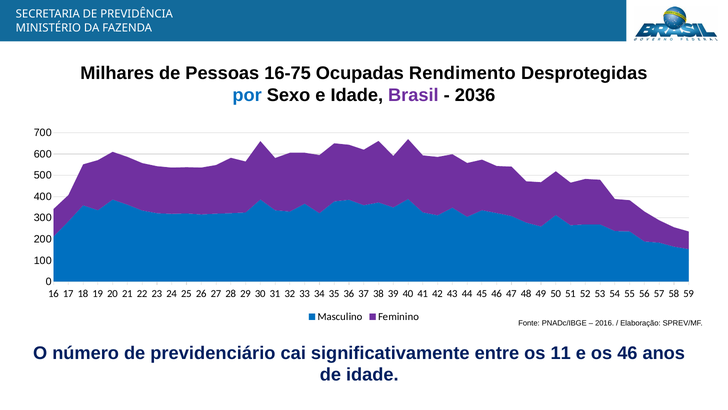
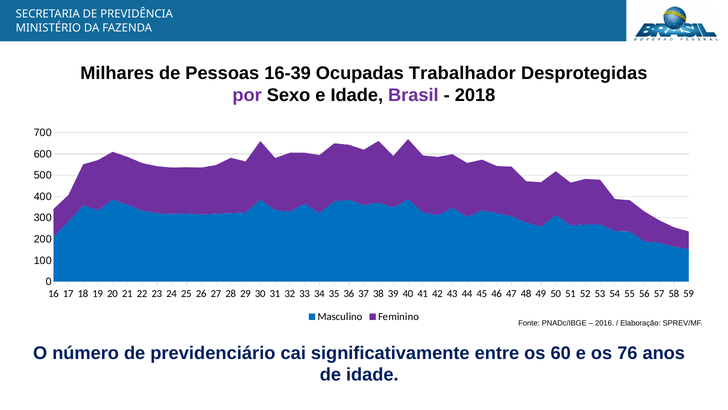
16-75: 16-75 -> 16-39
Rendimento: Rendimento -> Trabalhador
por colour: blue -> purple
2036: 2036 -> 2018
11: 11 -> 60
os 46: 46 -> 76
